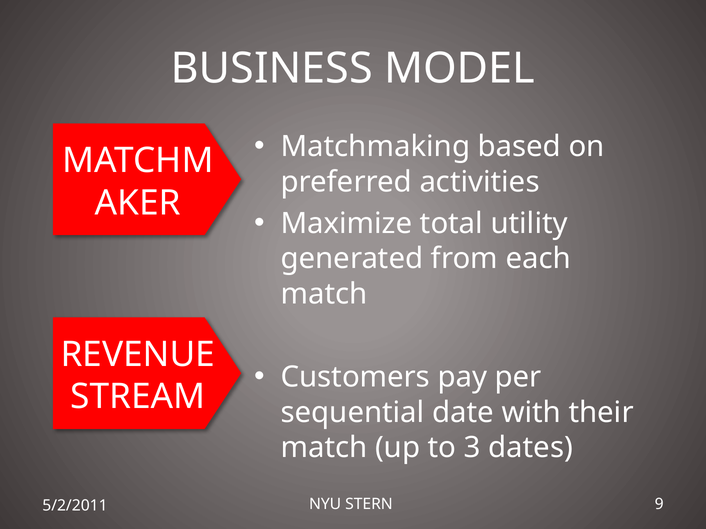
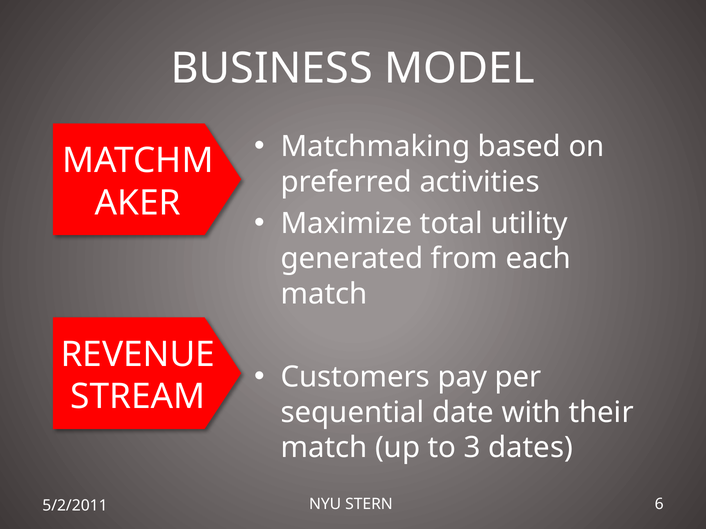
9: 9 -> 6
